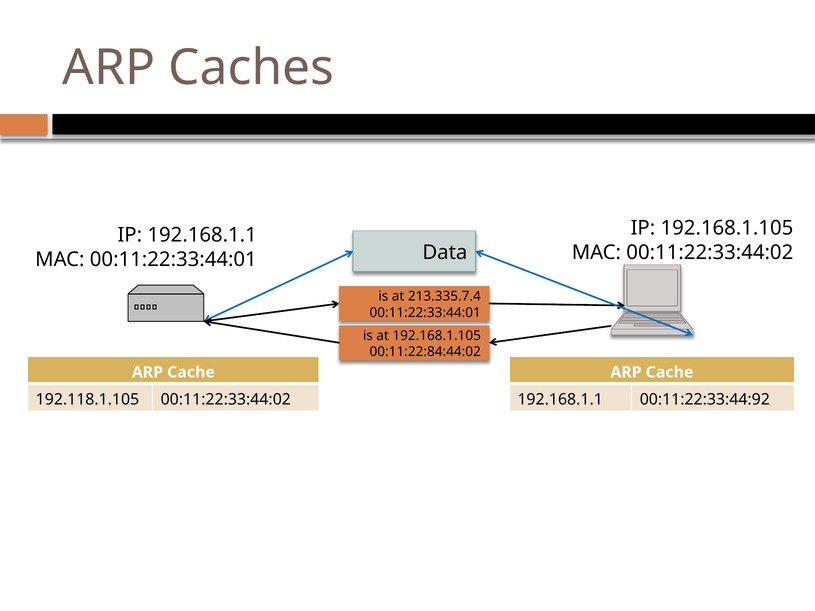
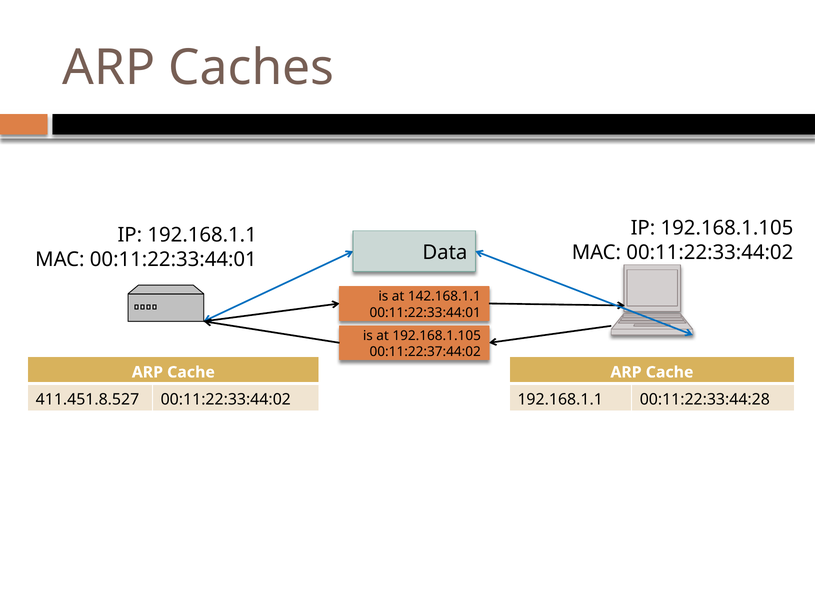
213.335.7.4: 213.335.7.4 -> 142.168.1.1
00:11:22:84:44:02: 00:11:22:84:44:02 -> 00:11:22:37:44:02
192.118.1.105: 192.118.1.105 -> 411.451.8.527
00:11:22:33:44:92: 00:11:22:33:44:92 -> 00:11:22:33:44:28
